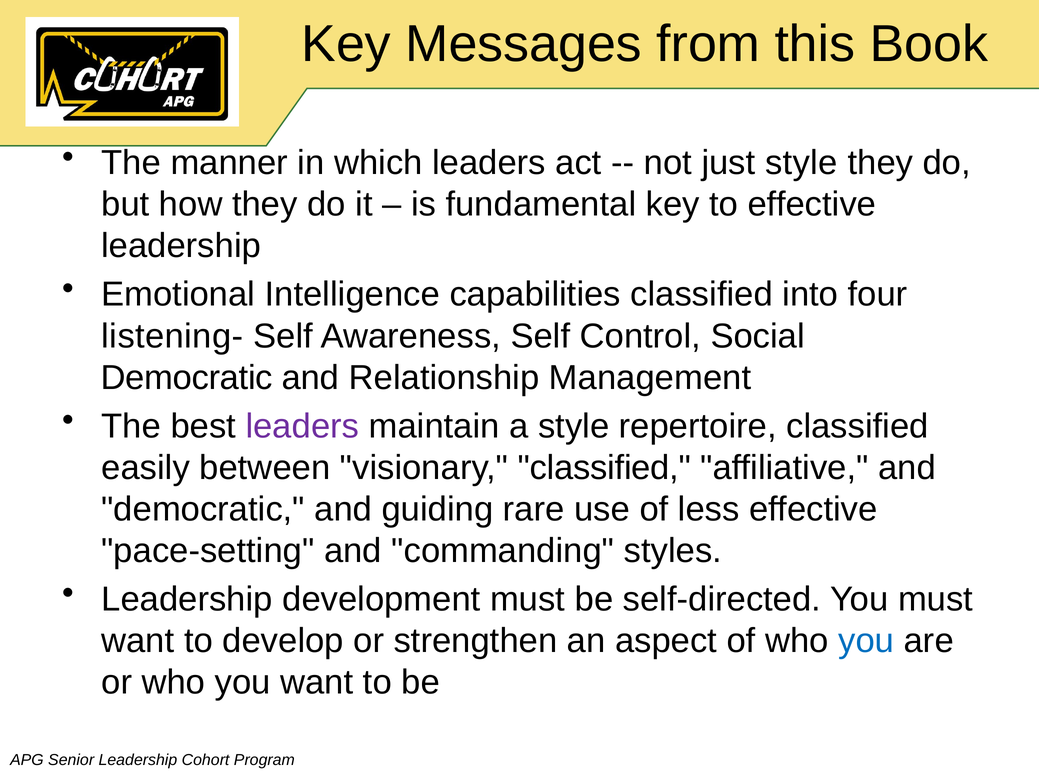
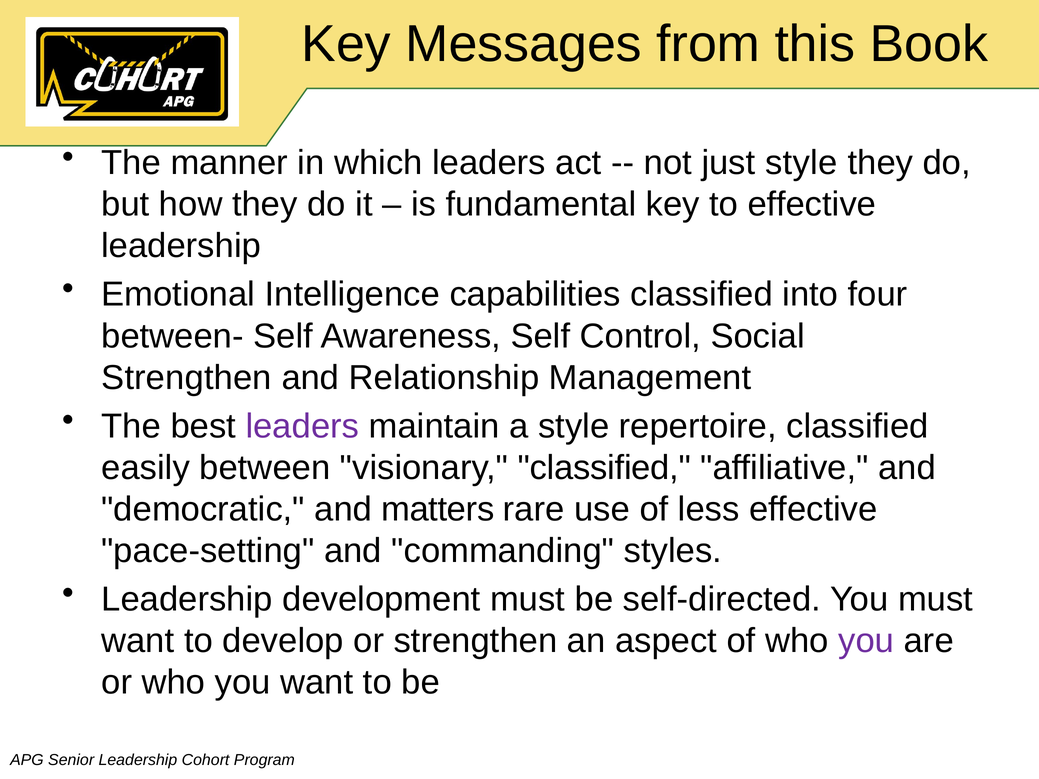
listening-: listening- -> between-
Democratic at (187, 378): Democratic -> Strengthen
guiding: guiding -> matters
you at (866, 641) colour: blue -> purple
